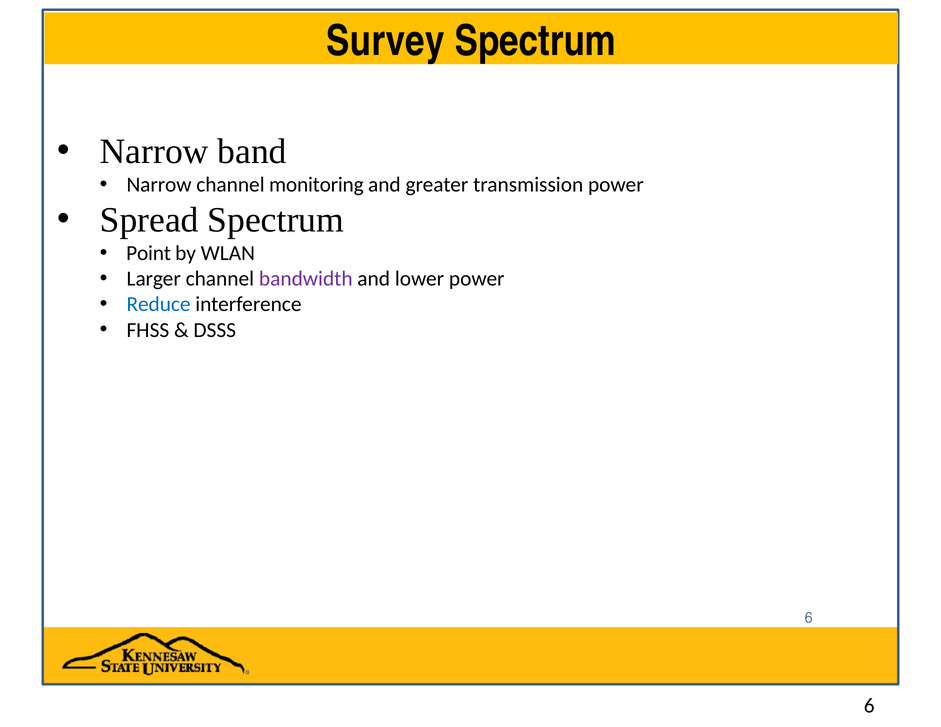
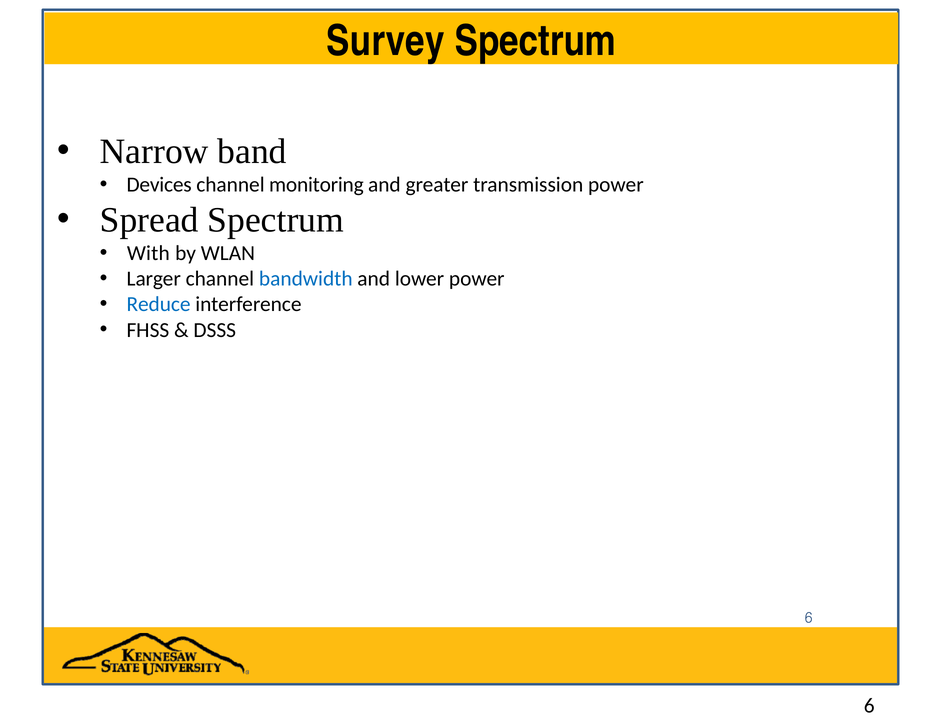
Narrow at (159, 185): Narrow -> Devices
Point: Point -> With
bandwidth colour: purple -> blue
